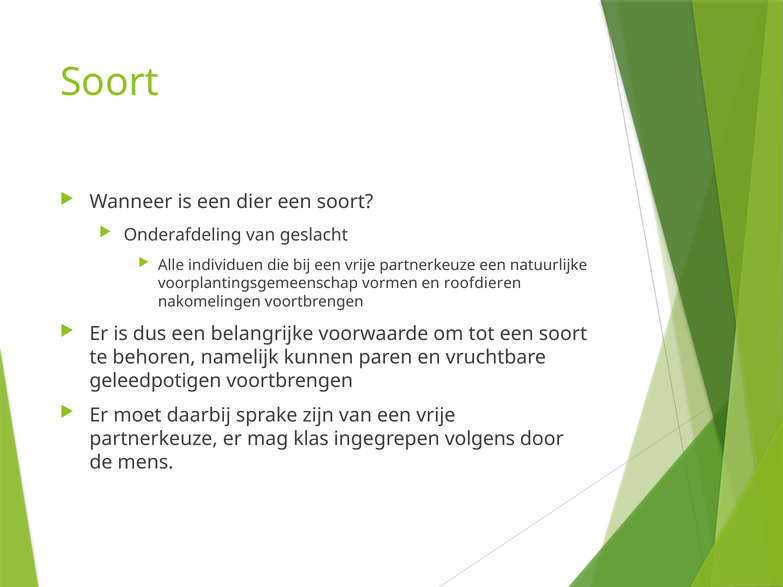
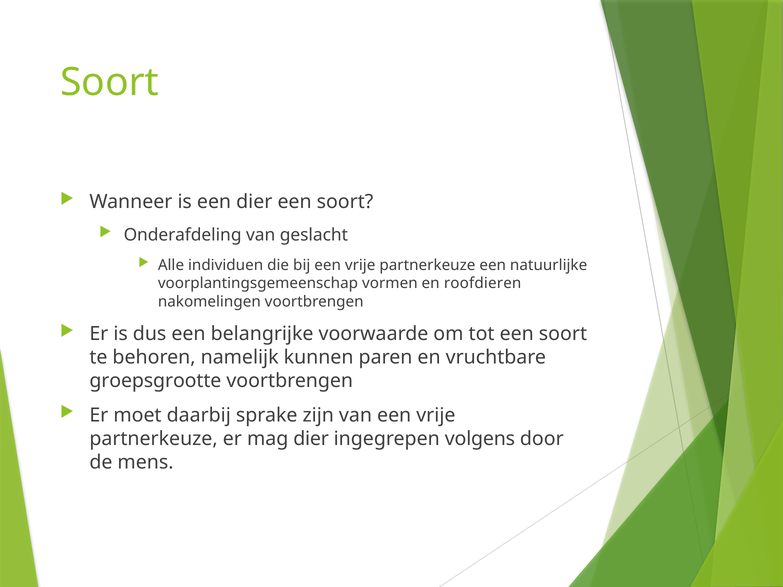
geleedpotigen: geleedpotigen -> groepsgrootte
mag klas: klas -> dier
